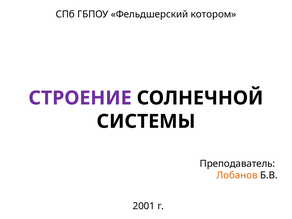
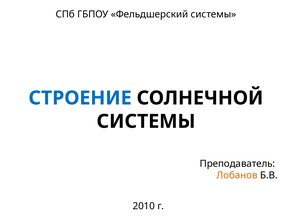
Фельдшерский котором: котором -> системы
СТРОЕНИЕ colour: purple -> blue
2001: 2001 -> 2010
